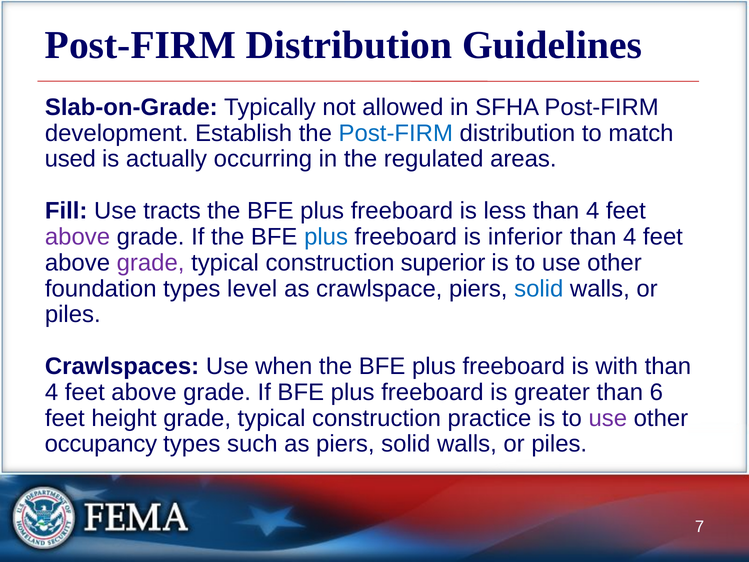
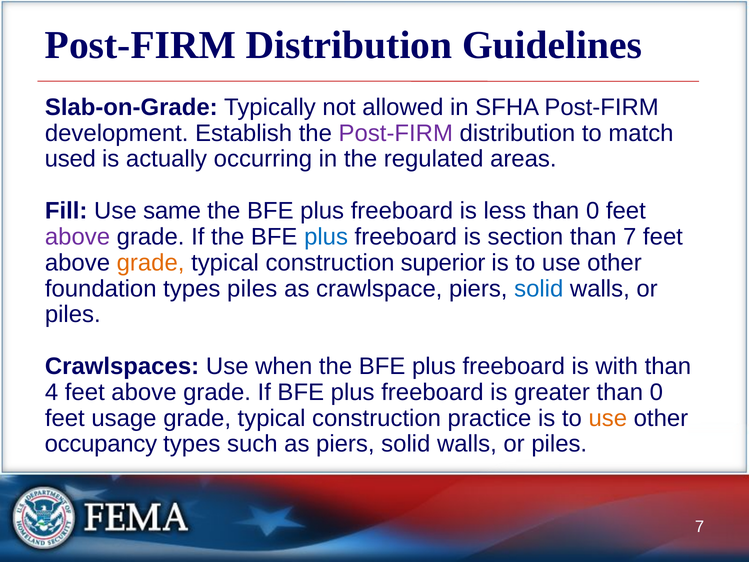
Post-FIRM at (396, 133) colour: blue -> purple
tracts: tracts -> same
less than 4: 4 -> 0
inferior: inferior -> section
4 at (630, 237): 4 -> 7
grade at (151, 263) colour: purple -> orange
types level: level -> piles
greater than 6: 6 -> 0
height: height -> usage
use at (608, 418) colour: purple -> orange
